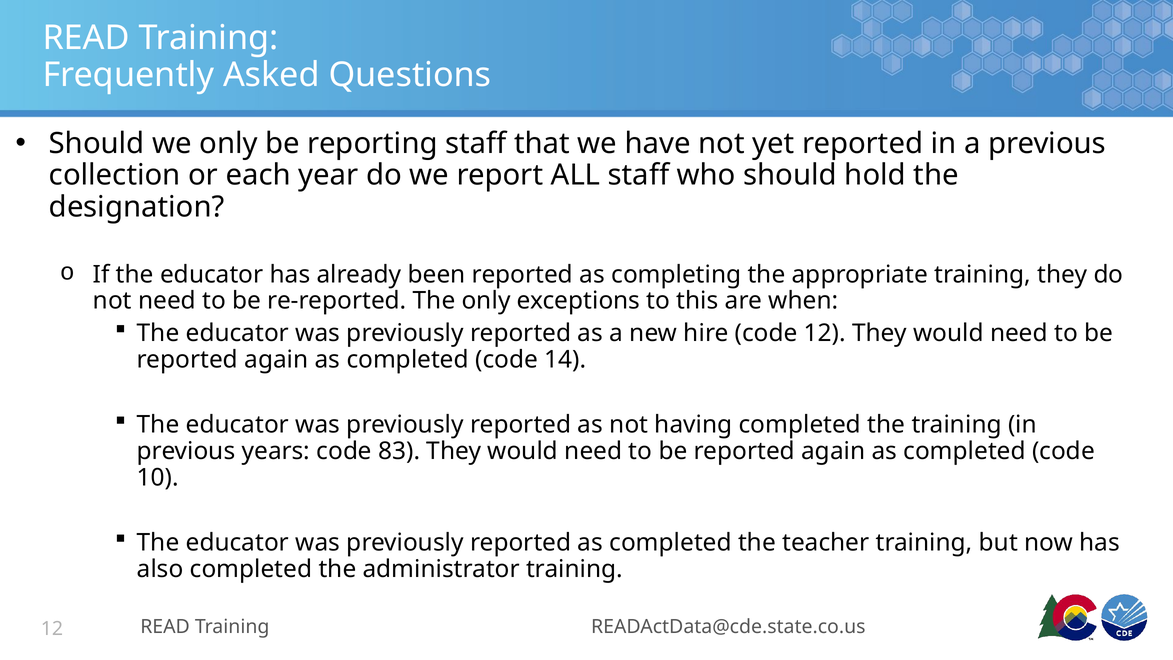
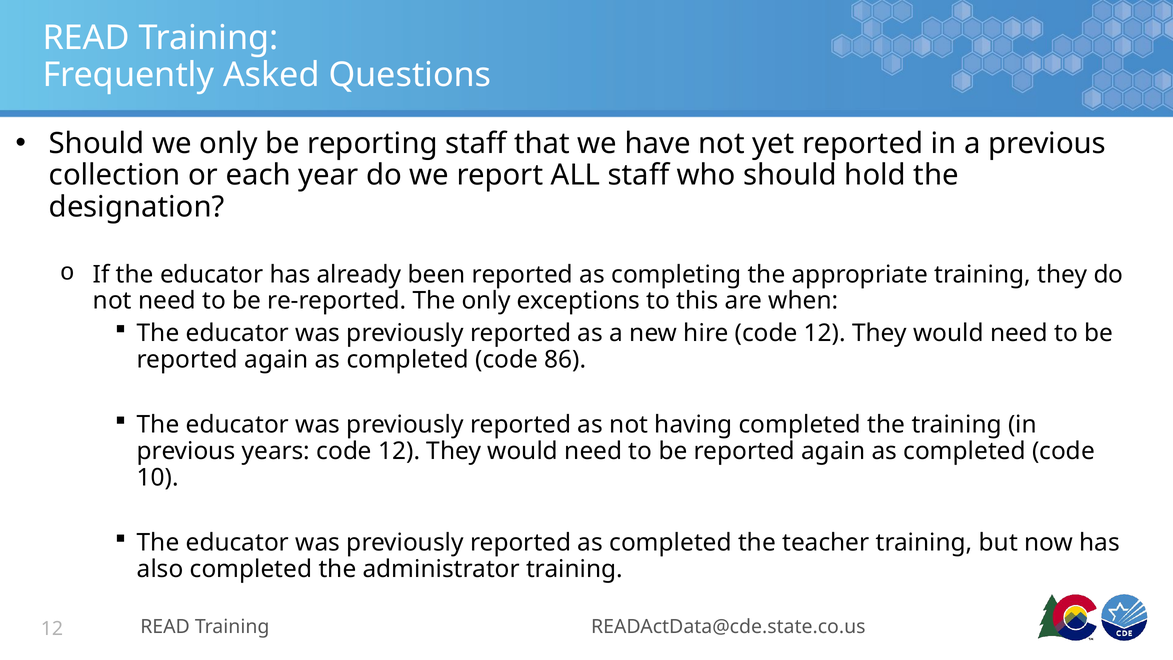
14: 14 -> 86
years code 83: 83 -> 12
